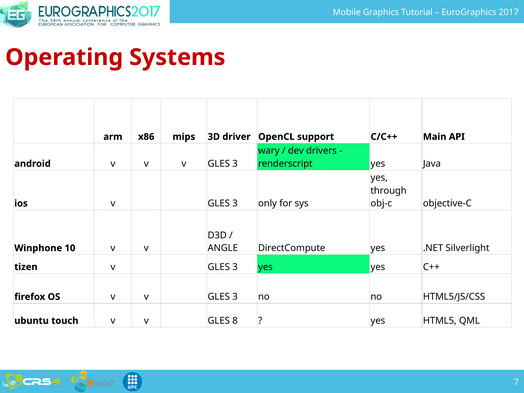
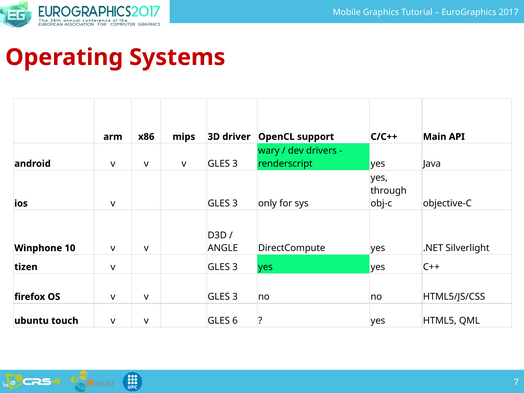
8: 8 -> 6
